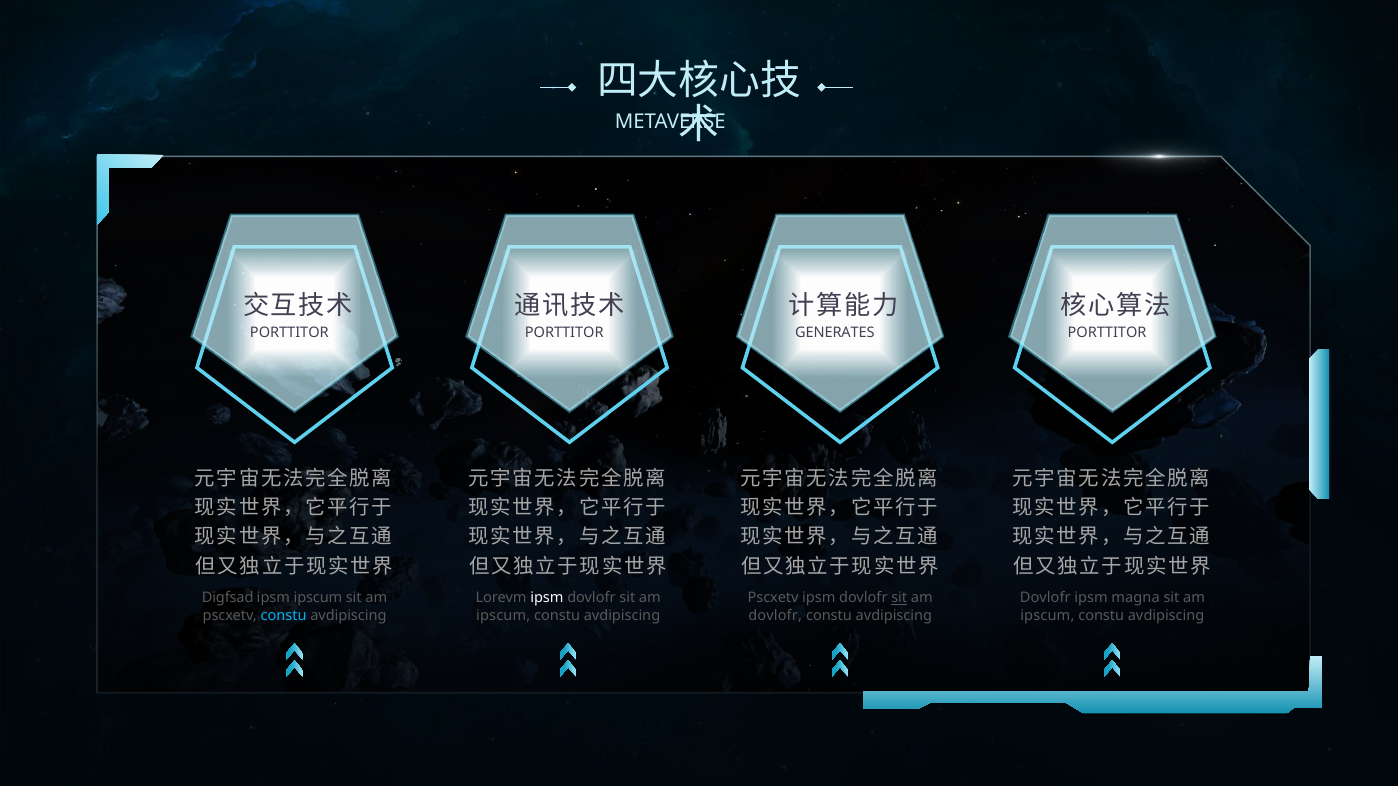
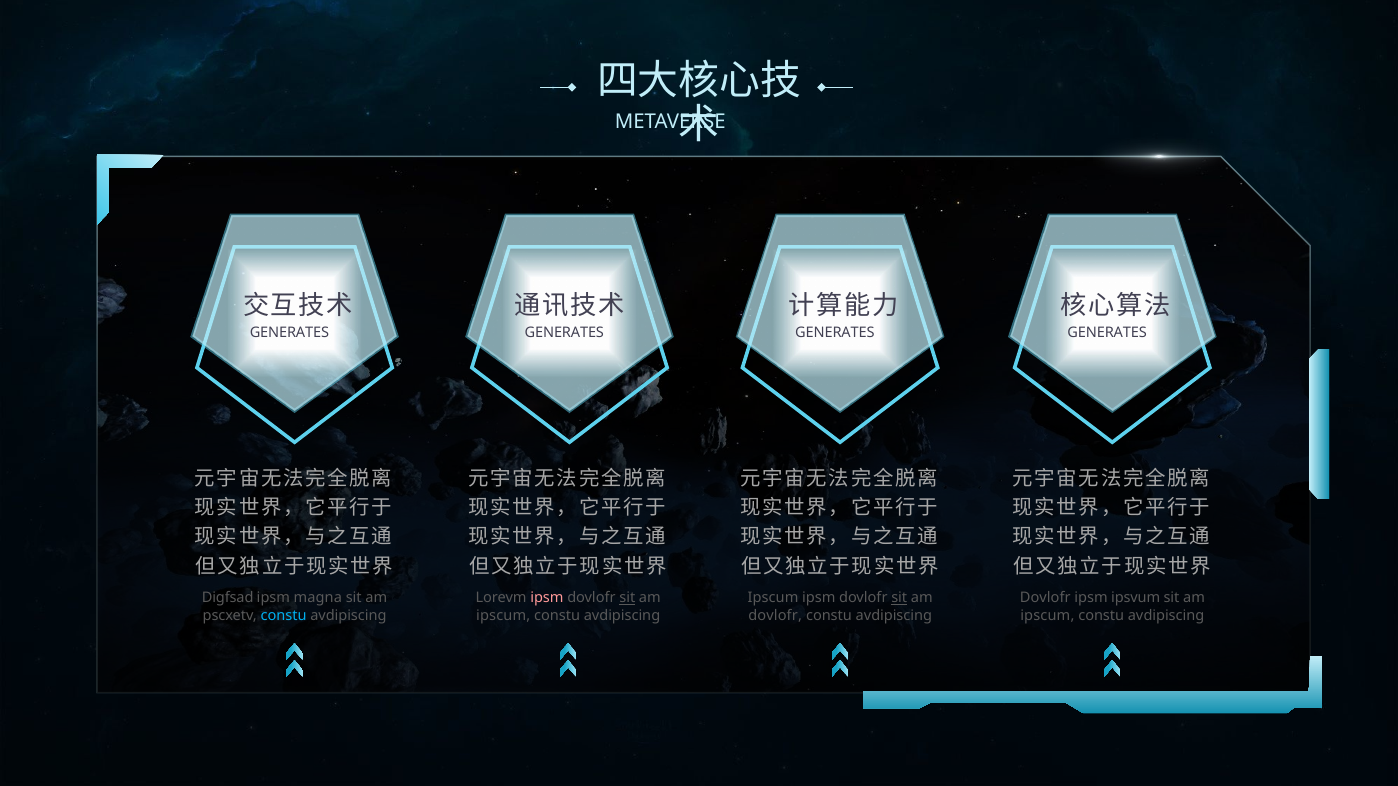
PORTTITOR at (289, 333): PORTTITOR -> GENERATES
PORTTITOR at (564, 333): PORTTITOR -> GENERATES
PORTTITOR at (1107, 333): PORTTITOR -> GENERATES
ipsm ipscum: ipscum -> magna
ipsm at (547, 598) colour: white -> pink
sit at (627, 598) underline: none -> present
Pscxetv at (773, 598): Pscxetv -> Ipscum
magna: magna -> ipsvum
